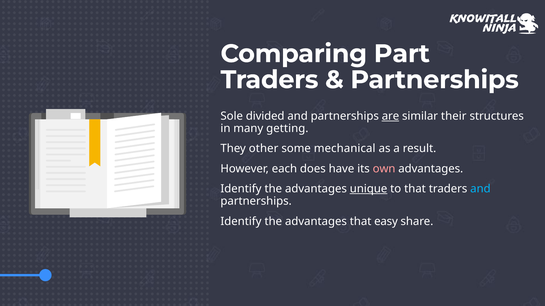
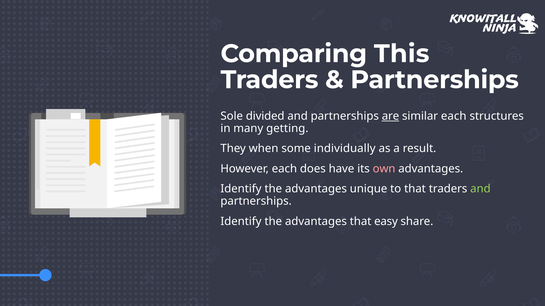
Part: Part -> This
similar their: their -> each
other: other -> when
mechanical: mechanical -> individually
unique underline: present -> none
and at (480, 189) colour: light blue -> light green
